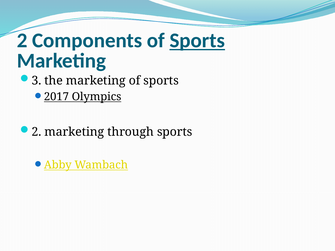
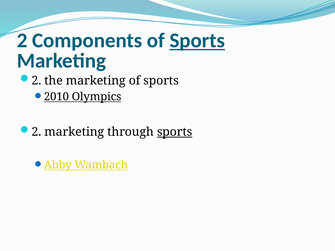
3 at (36, 81): 3 -> 2
2017: 2017 -> 2010
sports at (175, 132) underline: none -> present
